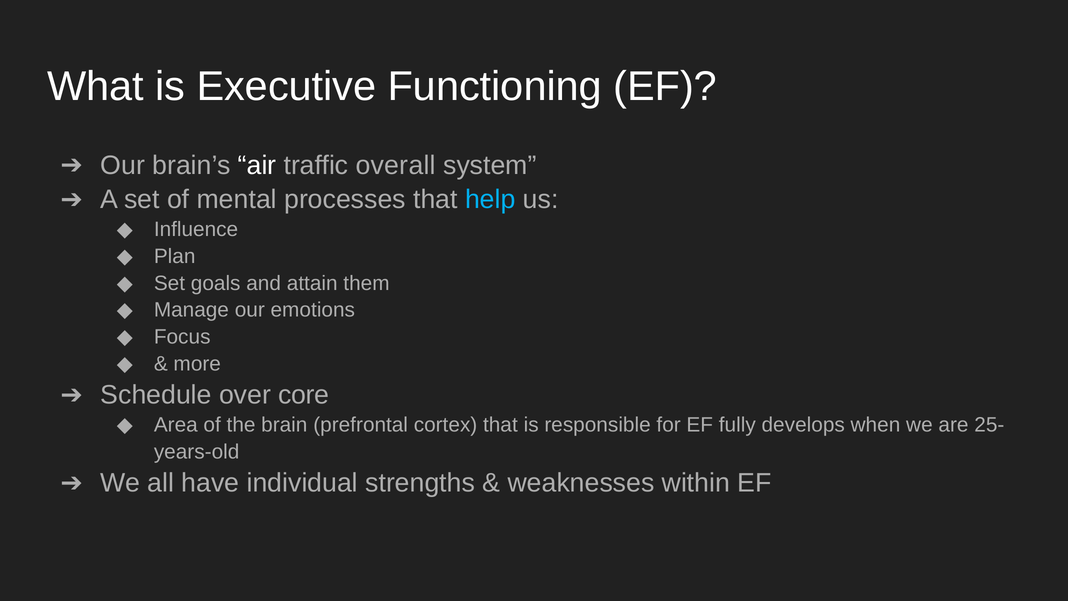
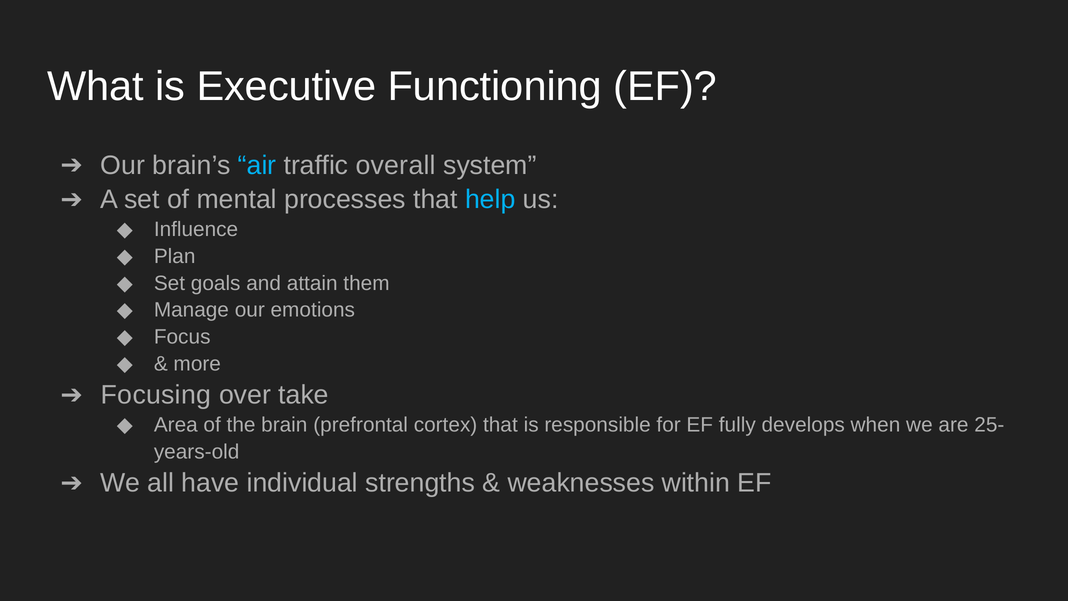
air colour: white -> light blue
Schedule: Schedule -> Focusing
core: core -> take
